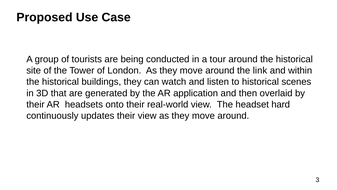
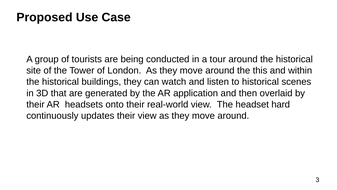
link: link -> this
